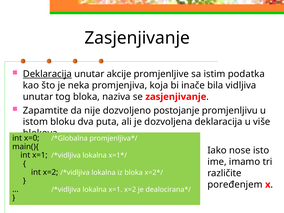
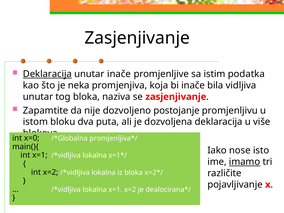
unutar akcije: akcije -> inače
imamo underline: none -> present
poređenjem: poređenjem -> pojavljivanje
